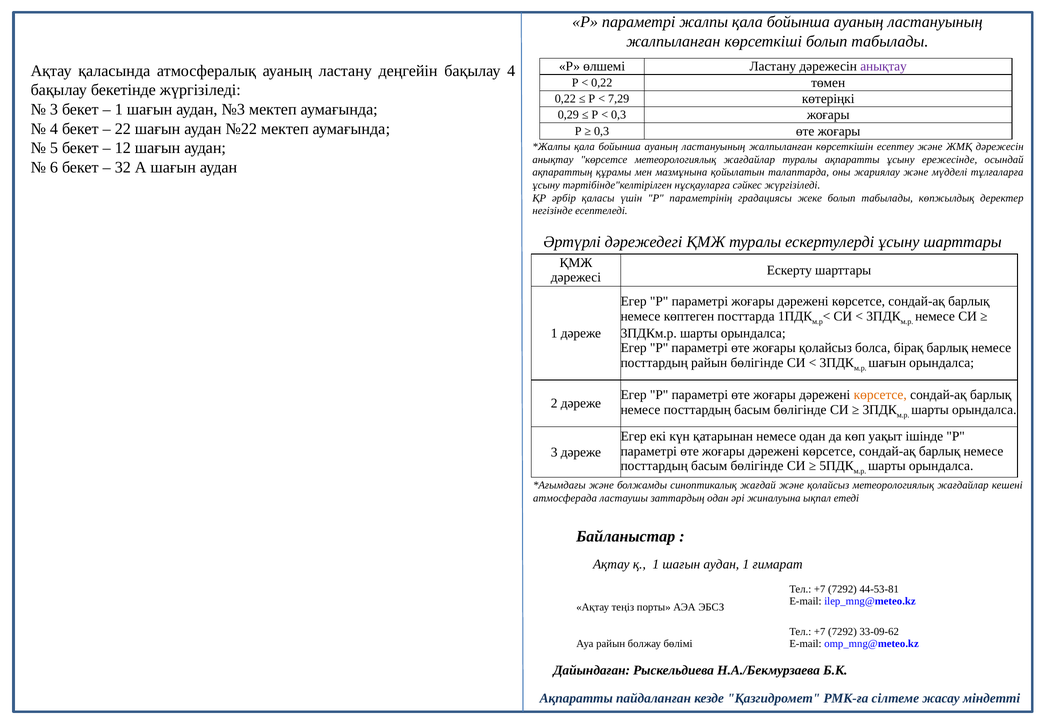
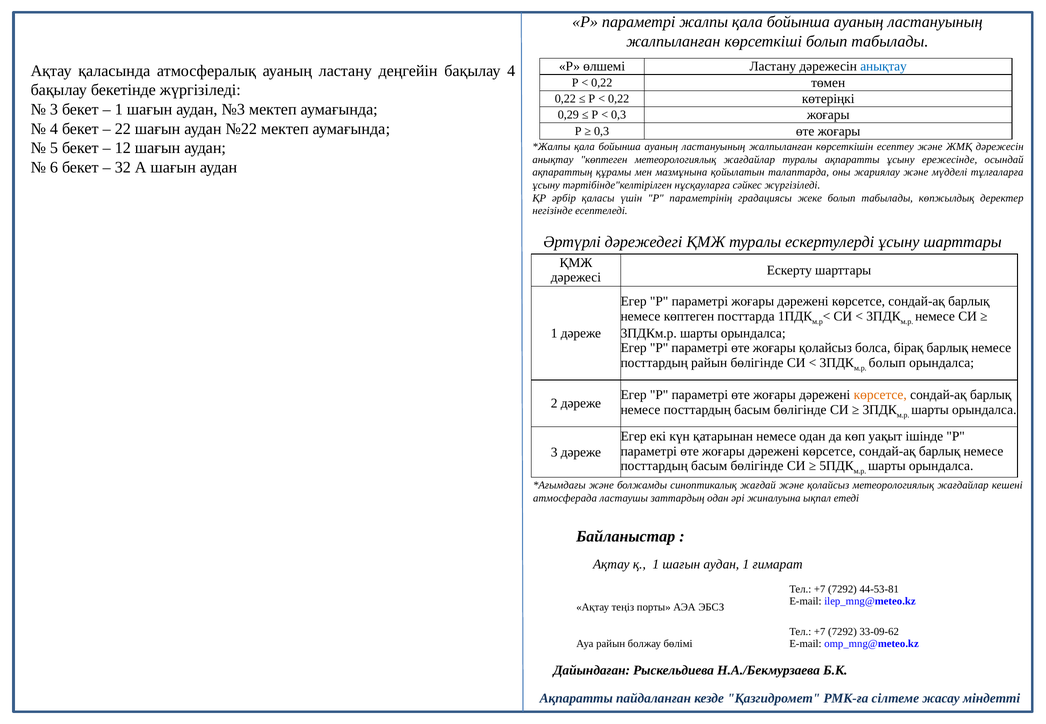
анықтау at (884, 67) colour: purple -> blue
7,29 at (619, 99): 7,29 -> 0,22
анықтау көрсетсе: көрсетсе -> көптеген
шағын at (887, 363): шағын -> болып
